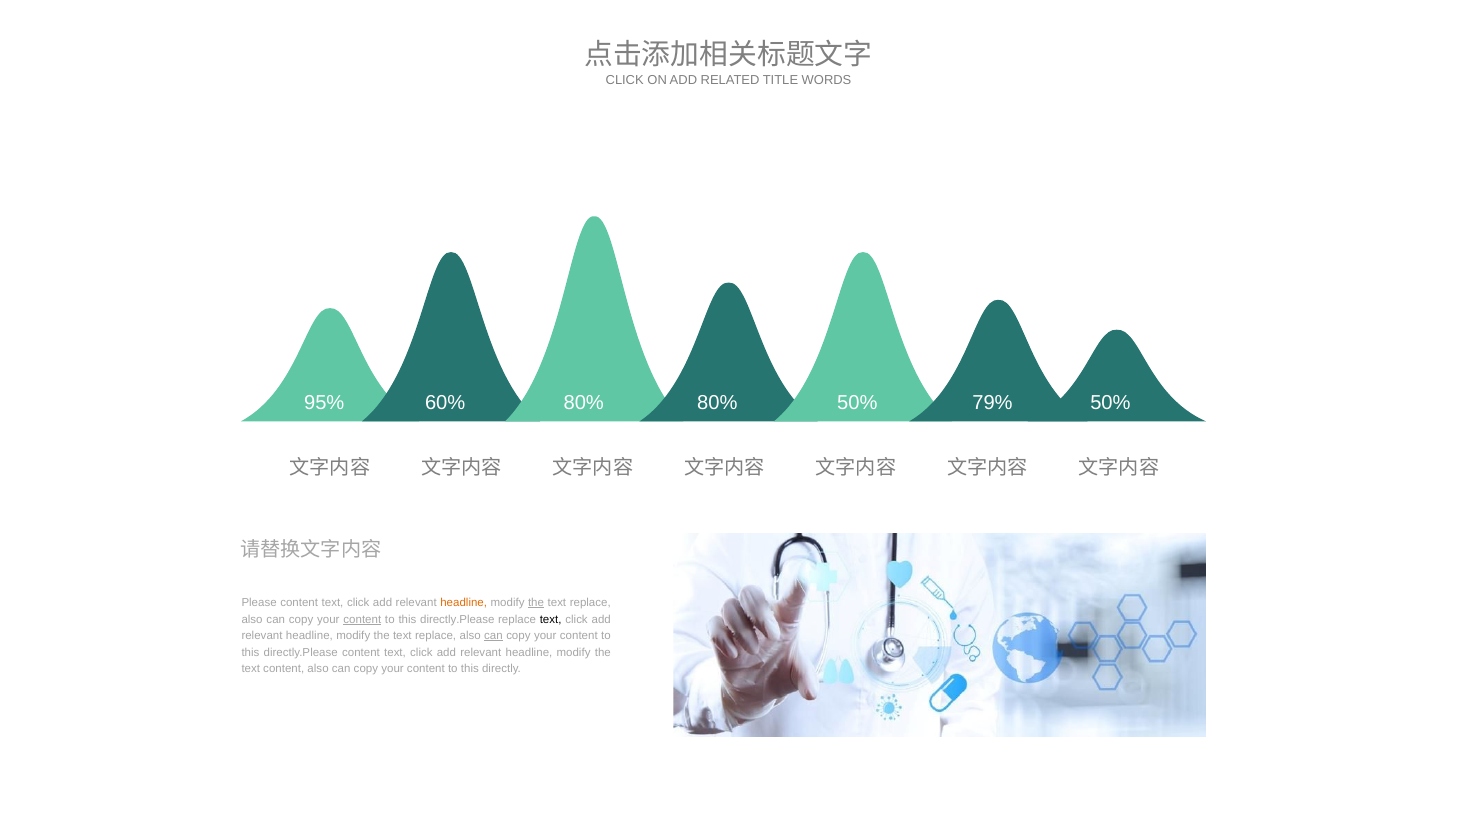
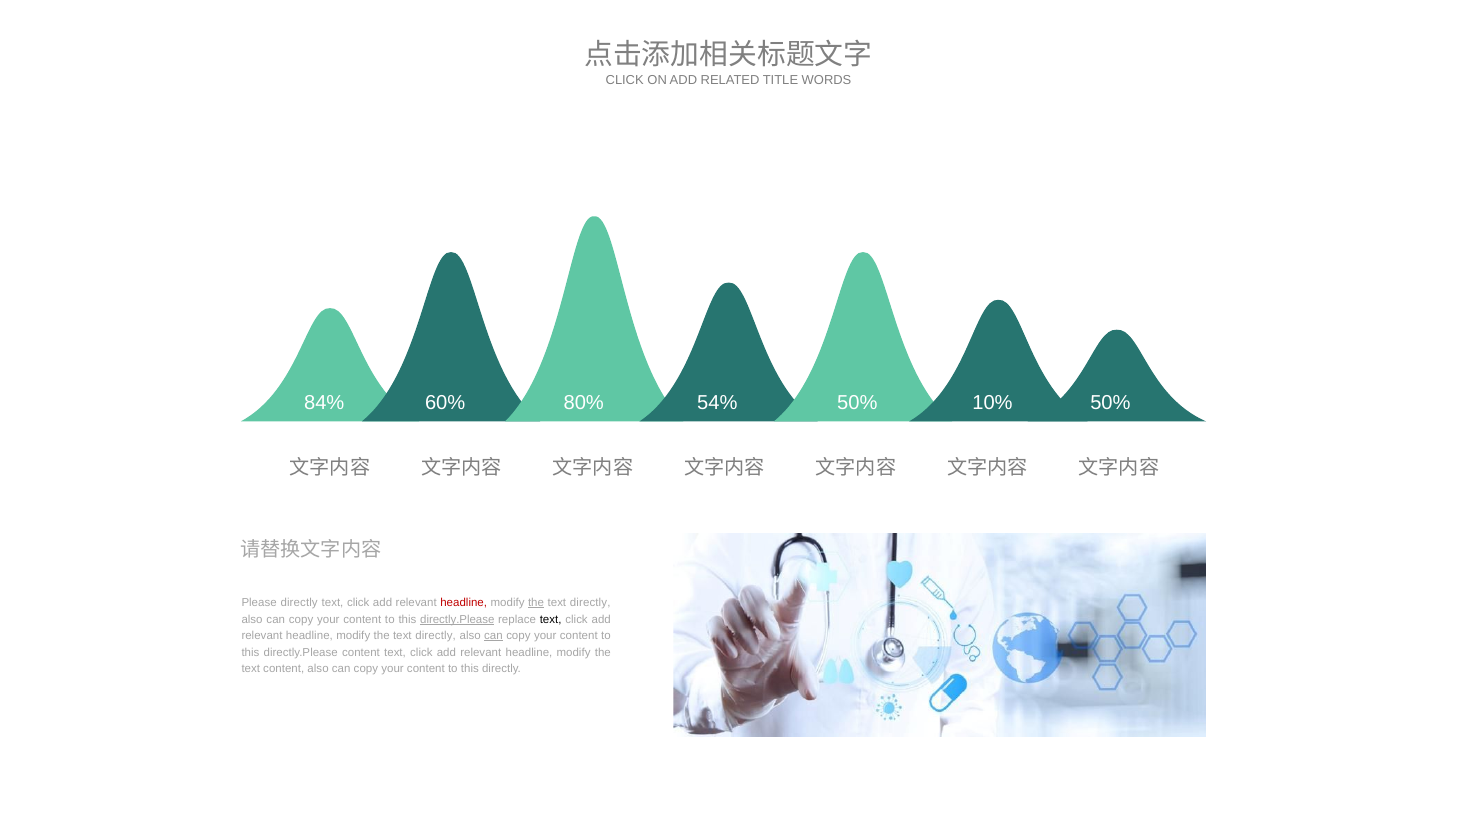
95%: 95% -> 84%
80% 80%: 80% -> 54%
79%: 79% -> 10%
Please content: content -> directly
headline at (464, 602) colour: orange -> red
replace at (590, 602): replace -> directly
content at (362, 619) underline: present -> none
directly.Please at (457, 619) underline: none -> present
replace at (436, 636): replace -> directly
